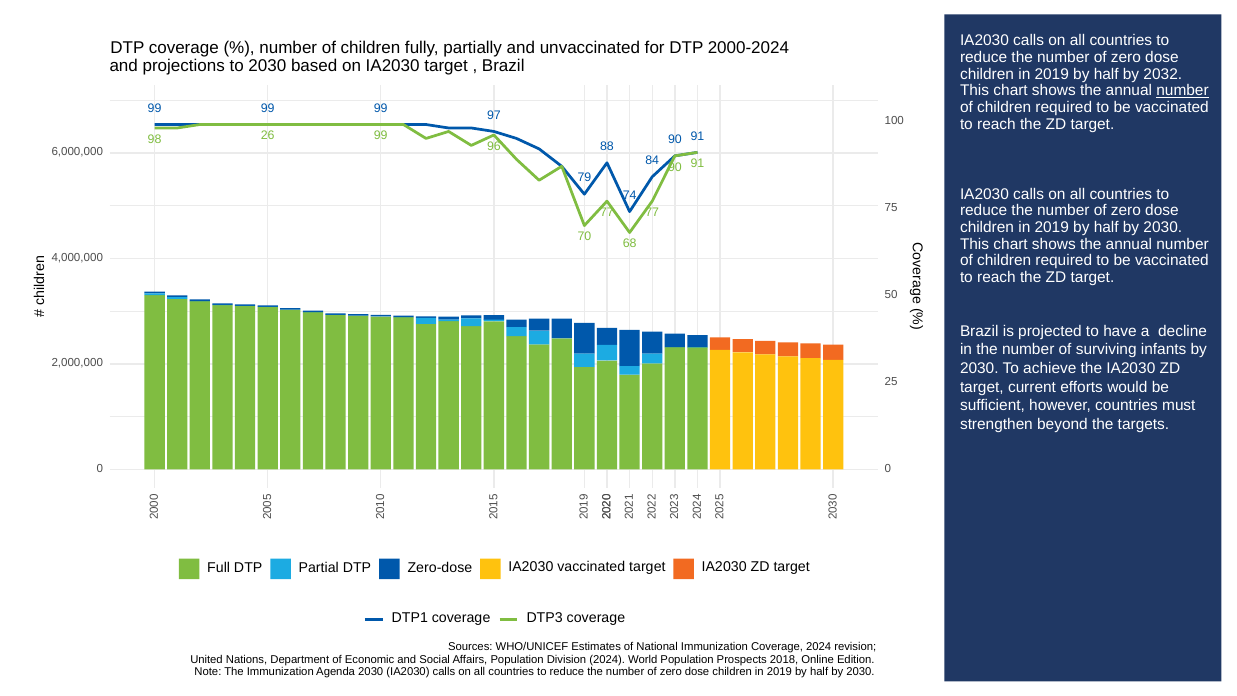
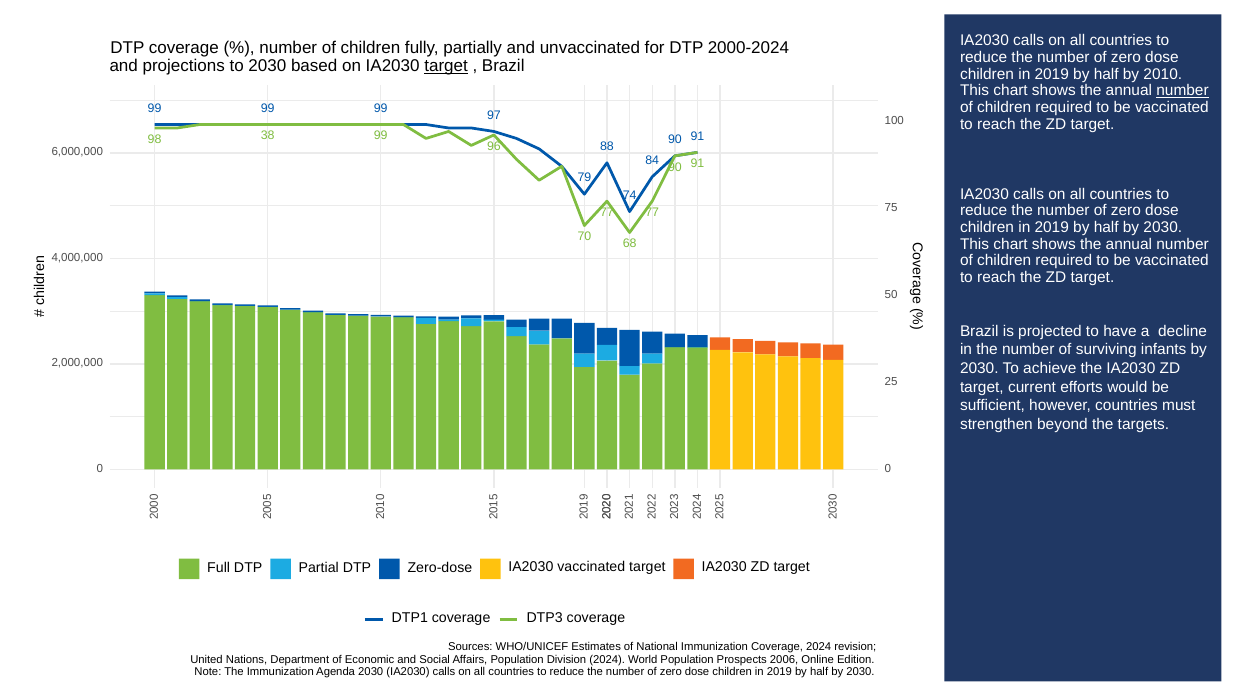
target at (446, 66) underline: none -> present
2032: 2032 -> 2010
26: 26 -> 38
2018: 2018 -> 2006
